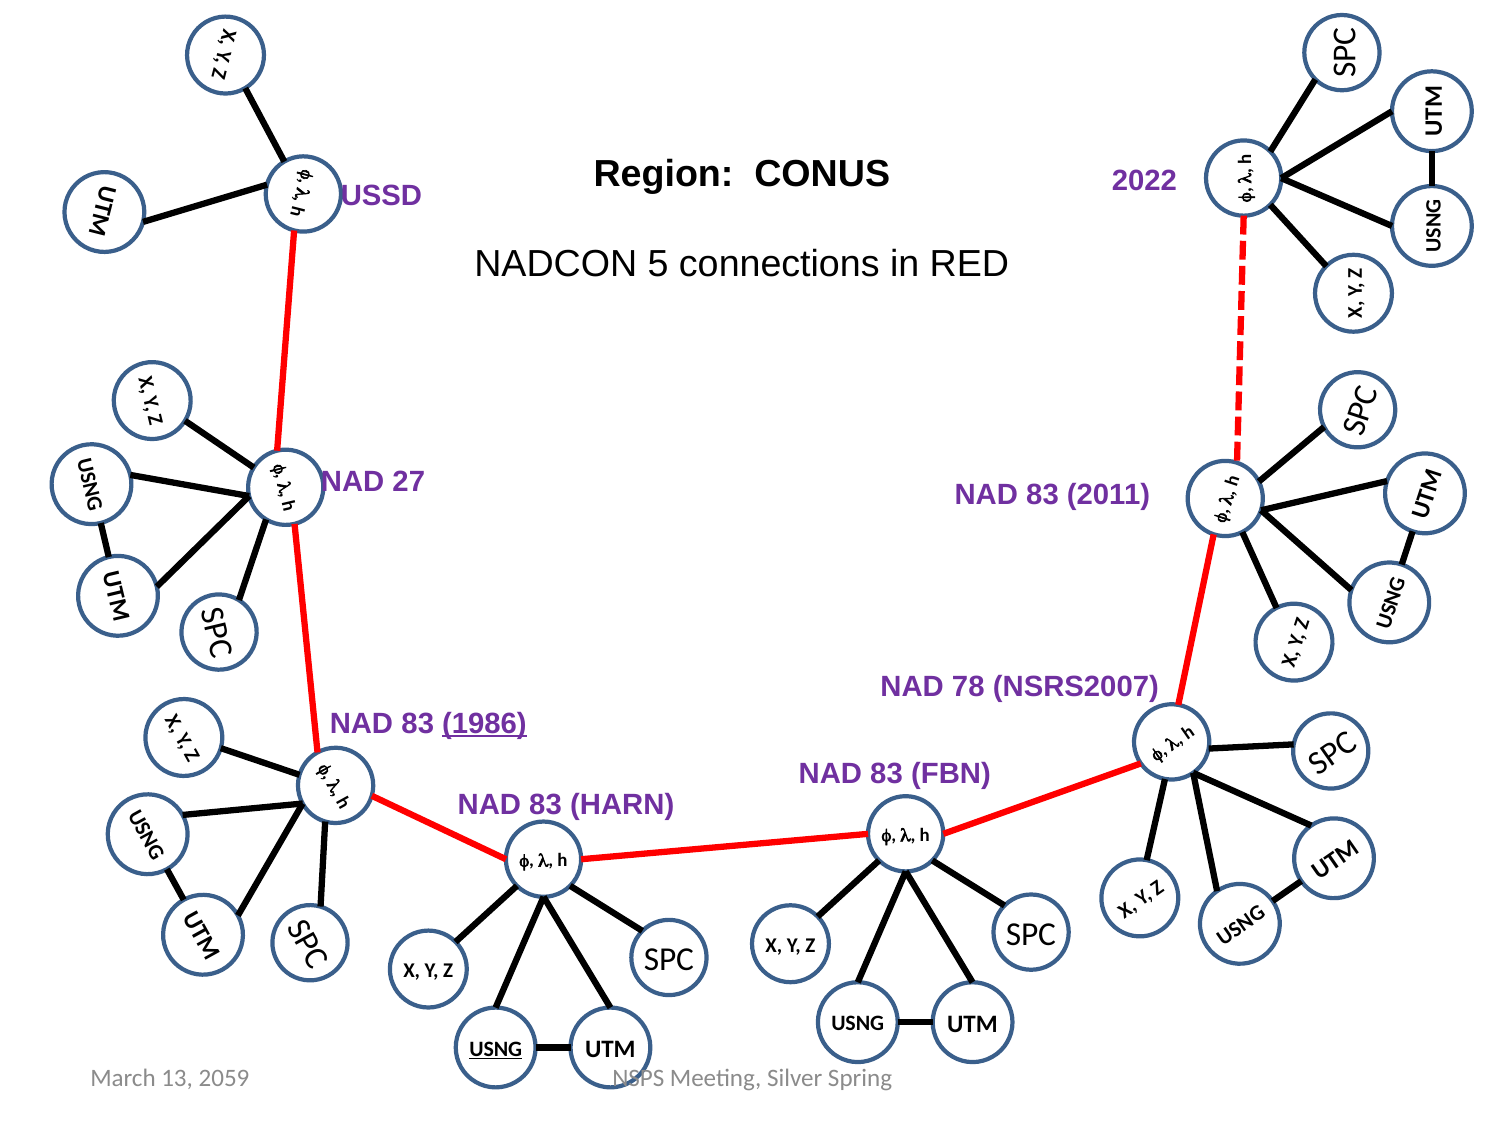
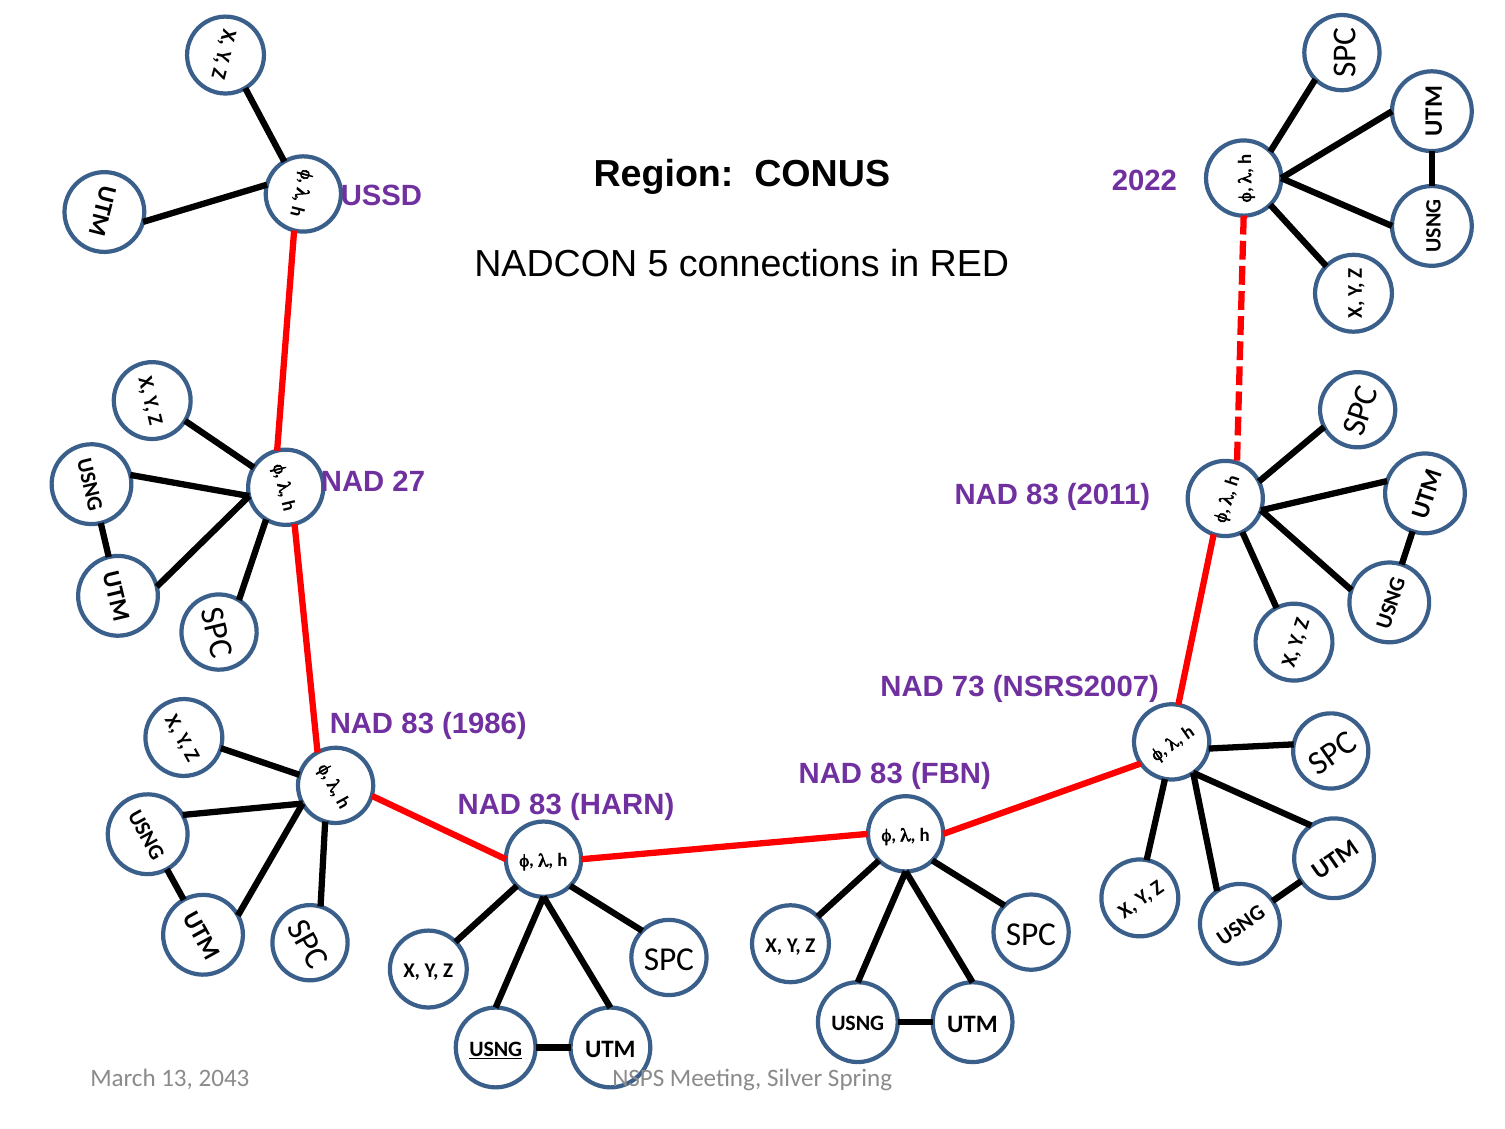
78: 78 -> 73
1986 underline: present -> none
2059: 2059 -> 2043
